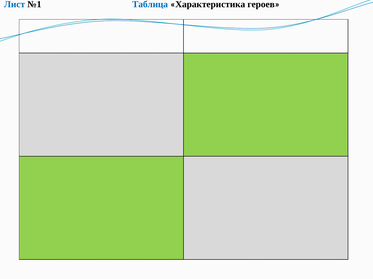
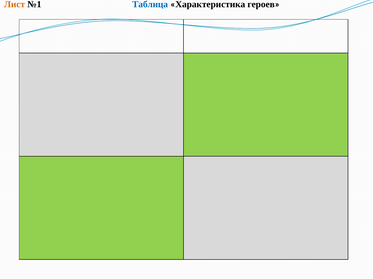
Лист colour: blue -> orange
